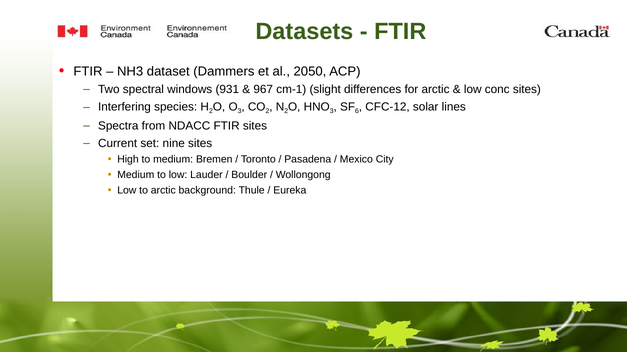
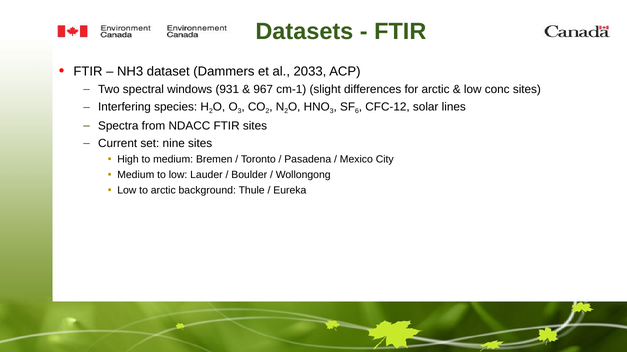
2050: 2050 -> 2033
